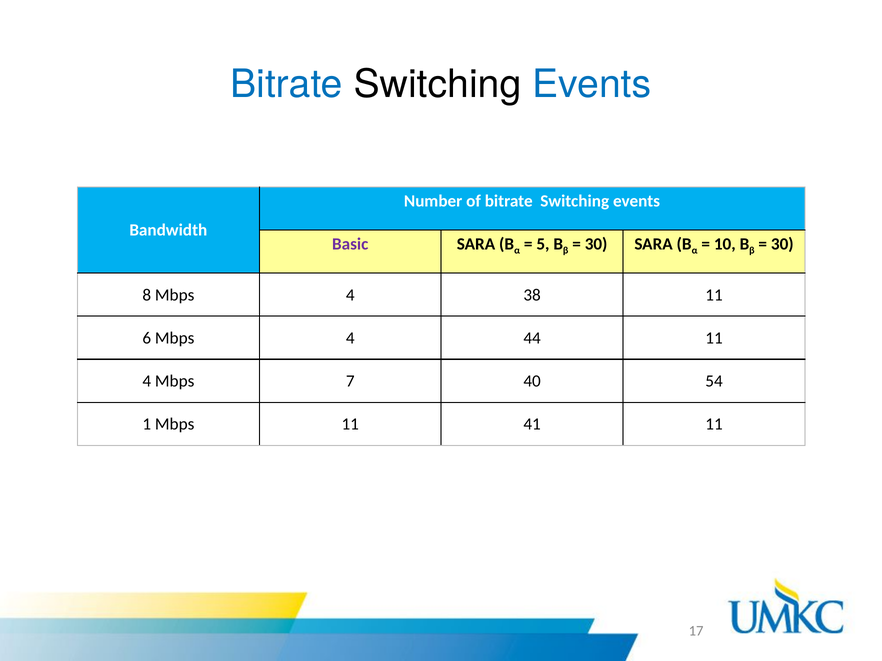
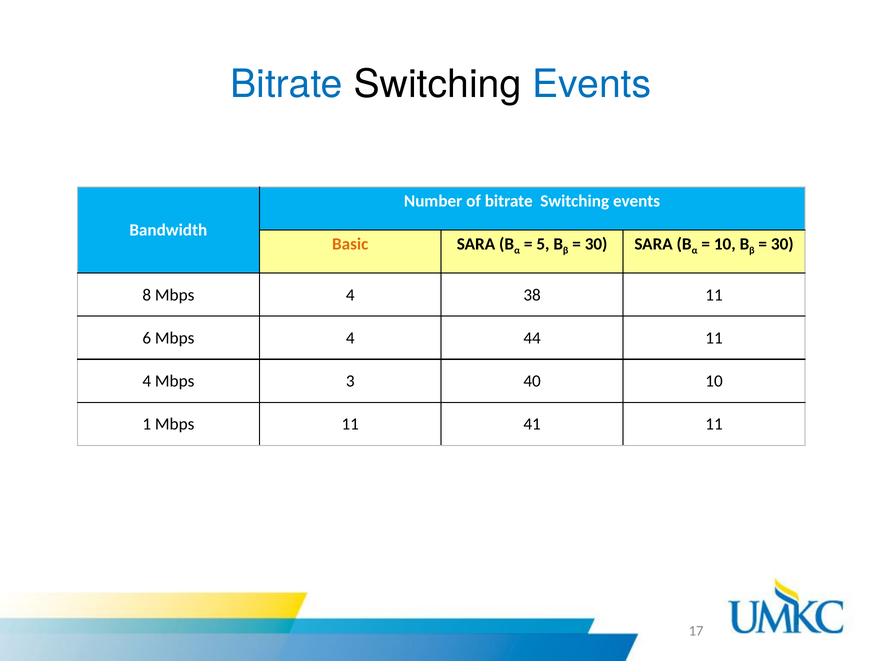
Basic colour: purple -> orange
7: 7 -> 3
40 54: 54 -> 10
